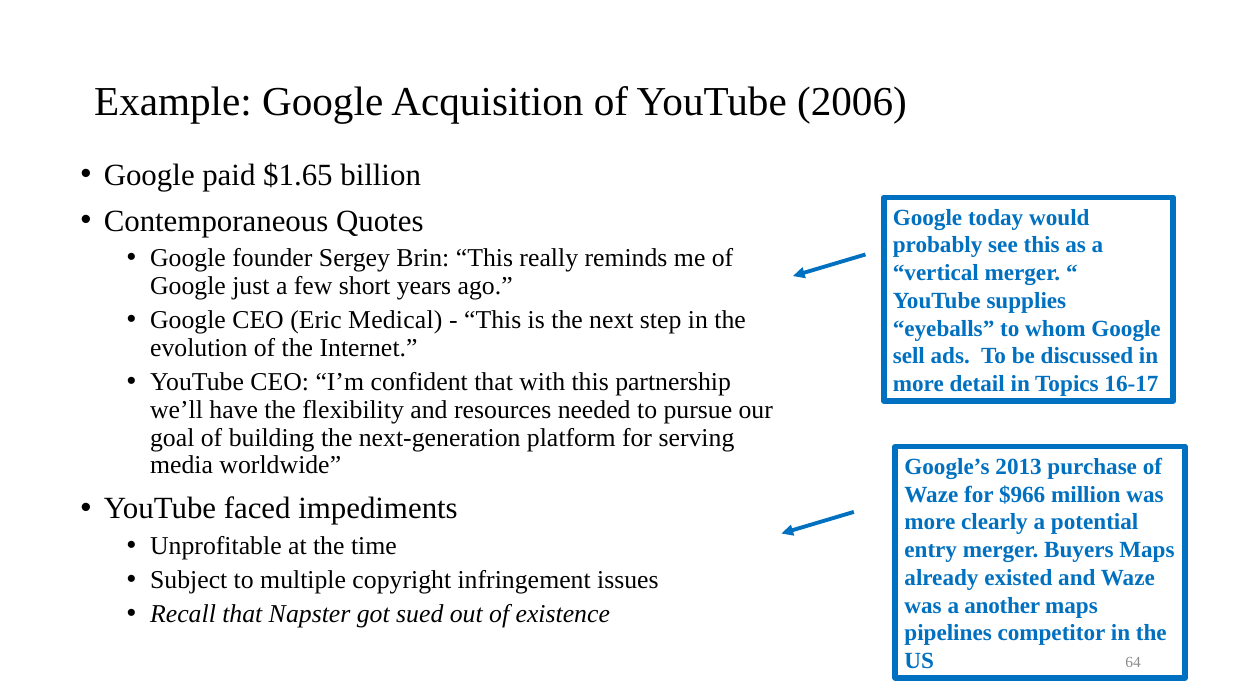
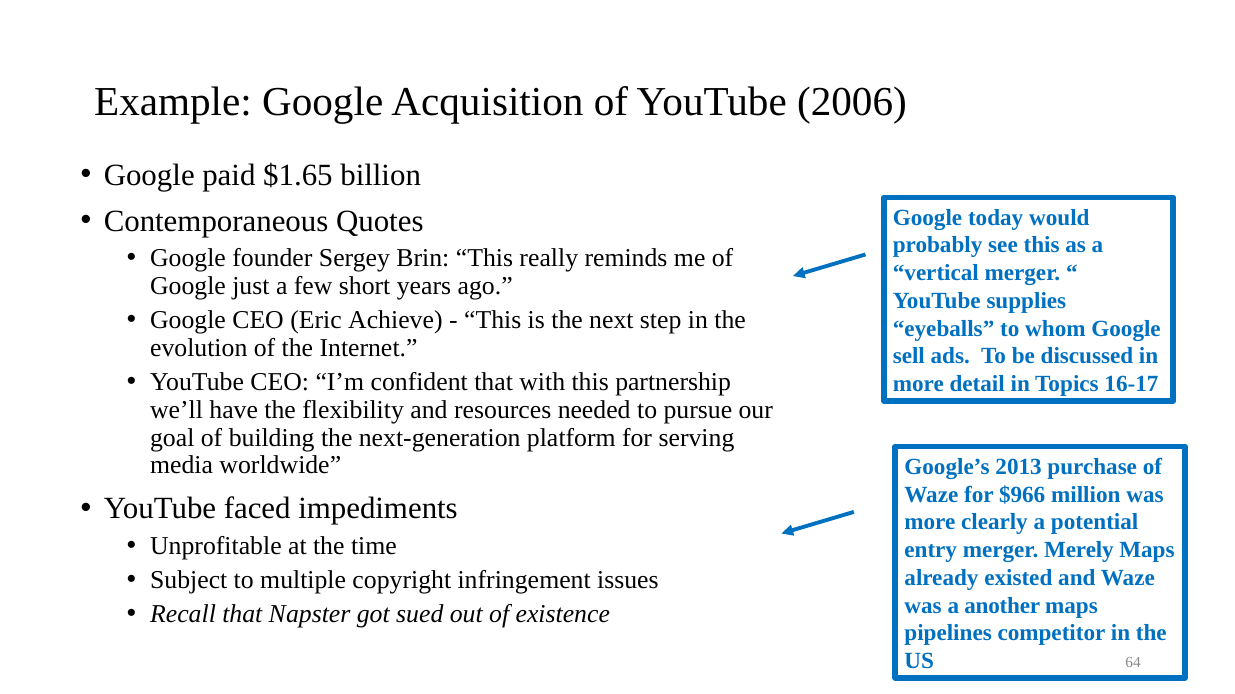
Medical: Medical -> Achieve
Buyers: Buyers -> Merely
